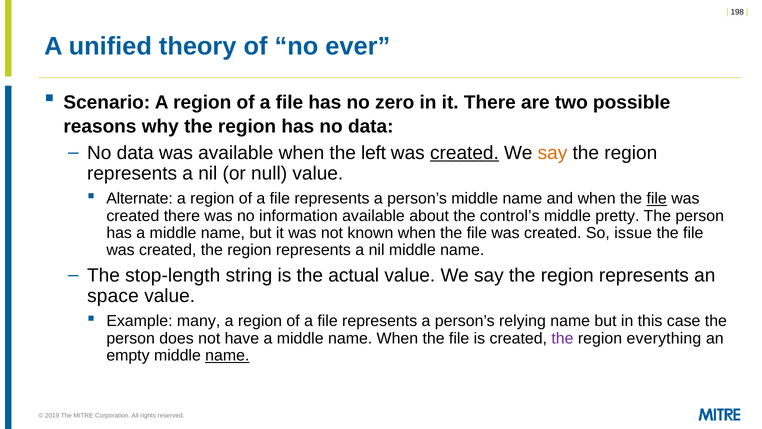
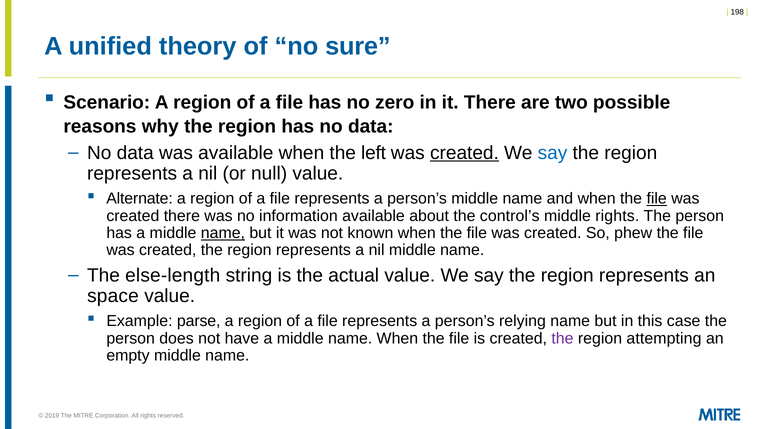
ever: ever -> sure
say at (552, 153) colour: orange -> blue
middle pretty: pretty -> rights
name at (223, 233) underline: none -> present
issue: issue -> phew
stop-length: stop-length -> else-length
many: many -> parse
everything: everything -> attempting
name at (227, 355) underline: present -> none
